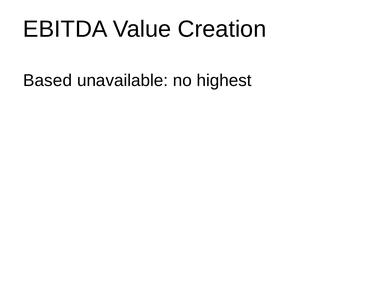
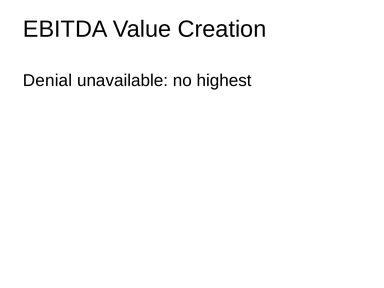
Based: Based -> Denial
